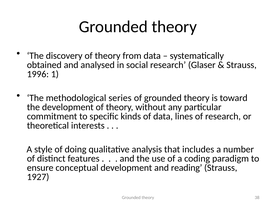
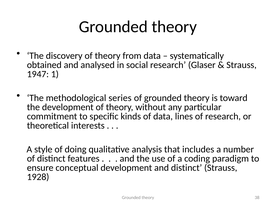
1996: 1996 -> 1947
and reading: reading -> distinct
1927: 1927 -> 1928
